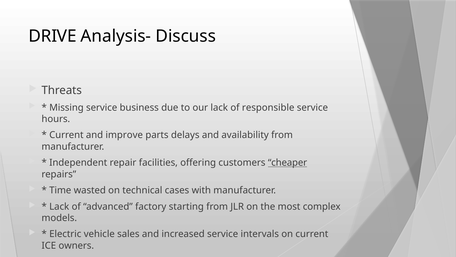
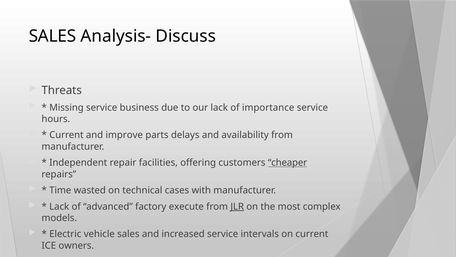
DRIVE at (53, 36): DRIVE -> SALES
responsible: responsible -> importance
starting: starting -> execute
JLR underline: none -> present
